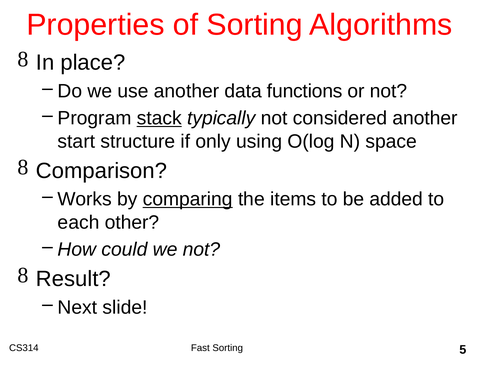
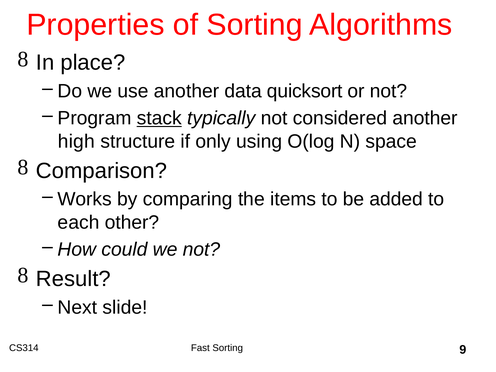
functions: functions -> quicksort
start: start -> high
comparing underline: present -> none
5: 5 -> 9
